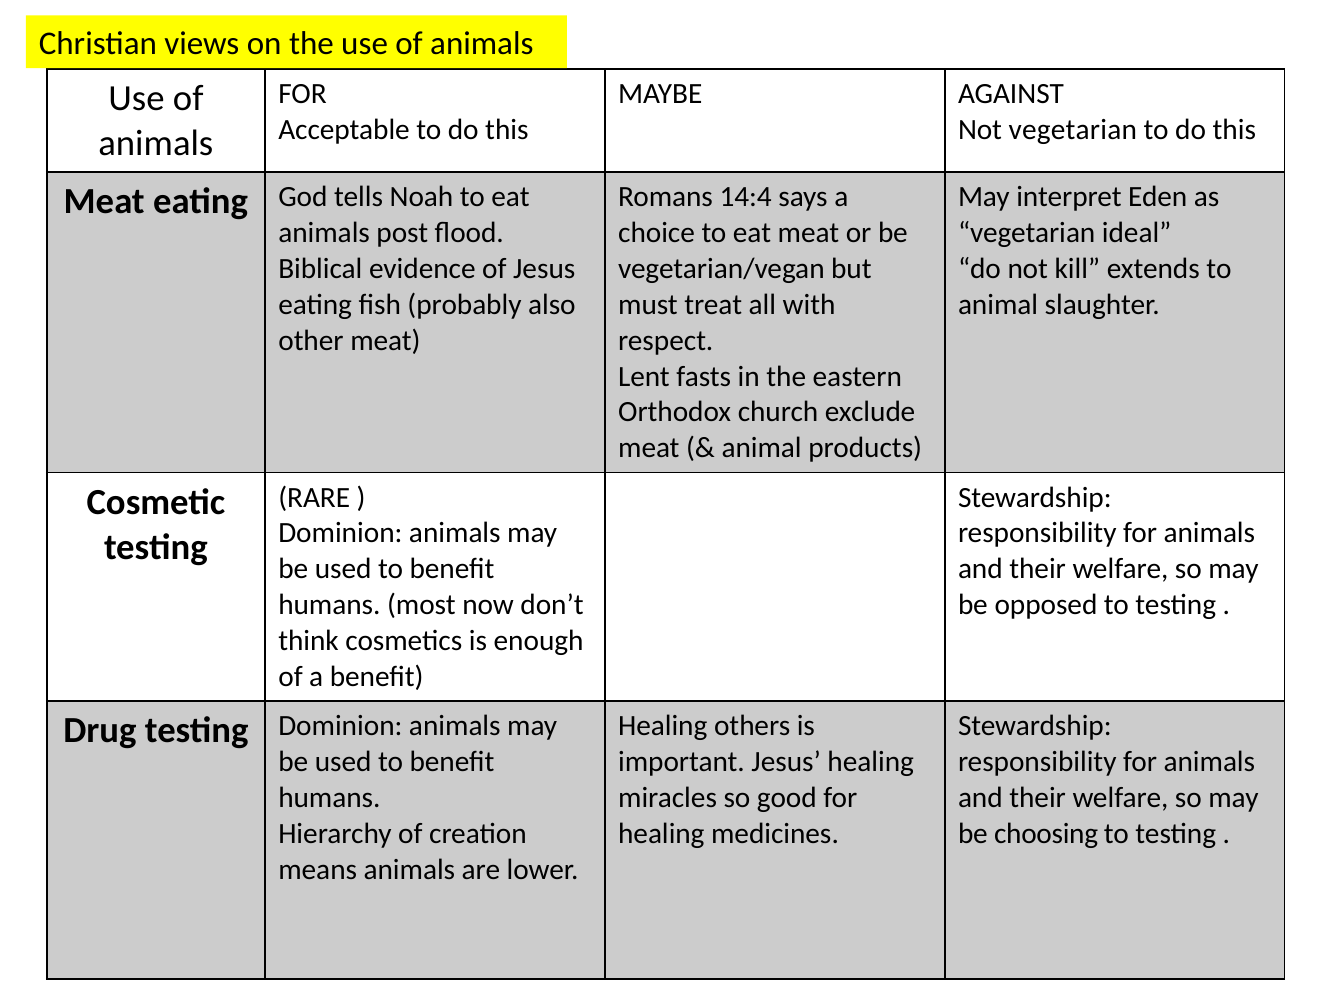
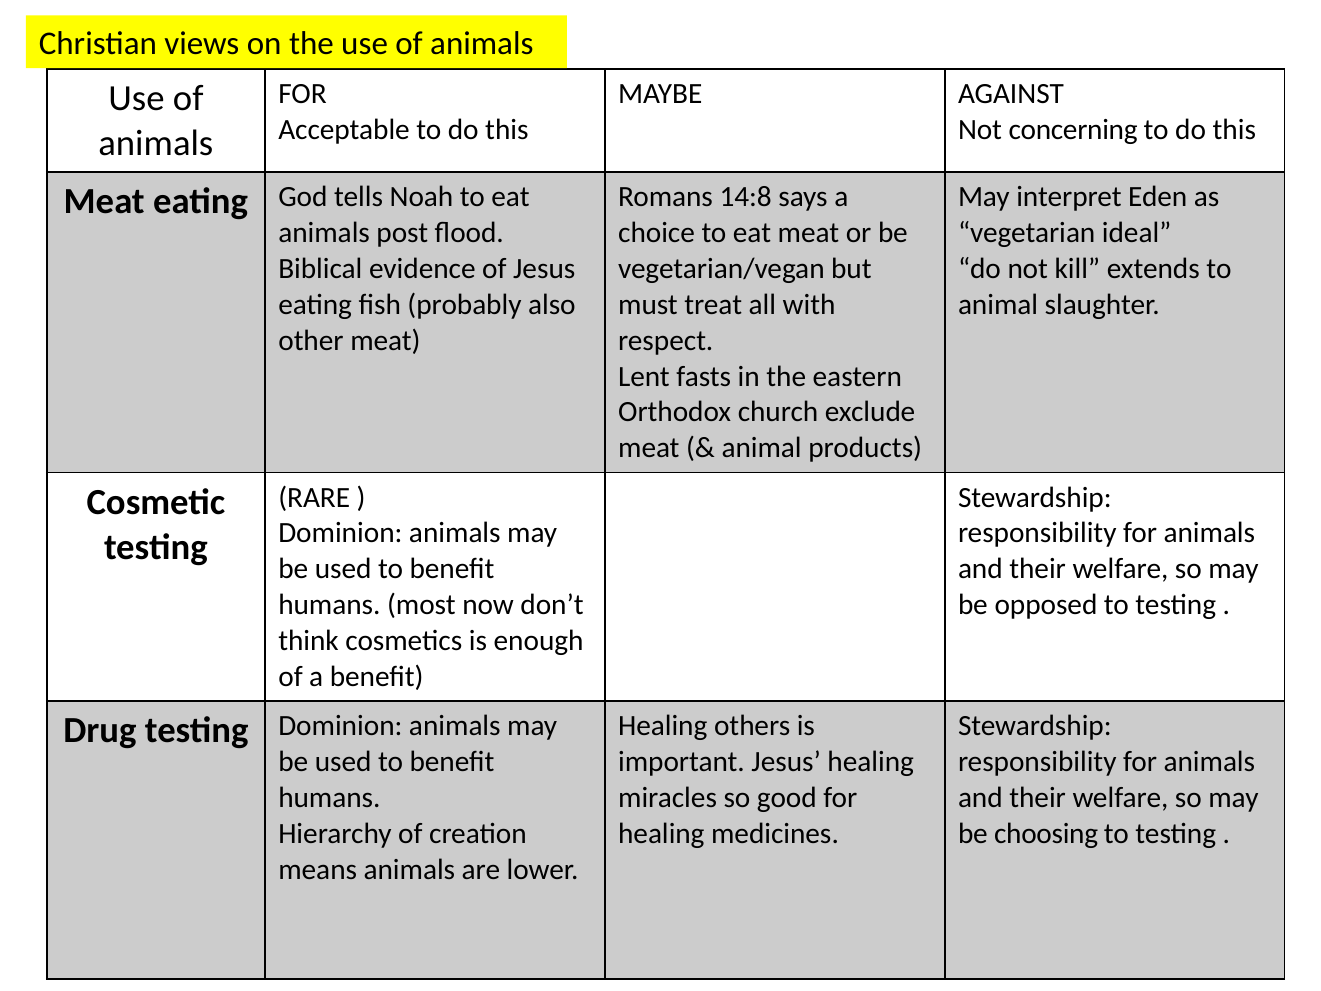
Not vegetarian: vegetarian -> concerning
14:4: 14:4 -> 14:8
